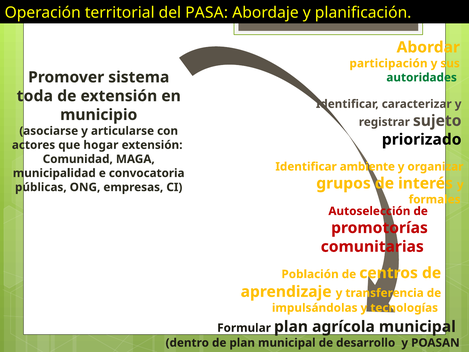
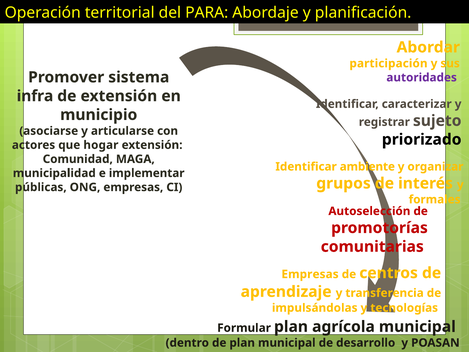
PASA: PASA -> PARA
autoridades colour: green -> purple
toda: toda -> infra
convocatoria: convocatoria -> implementar
Población at (310, 274): Población -> Empresas
